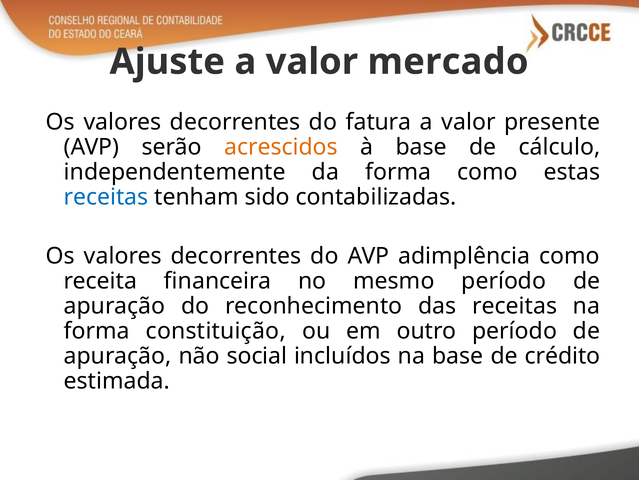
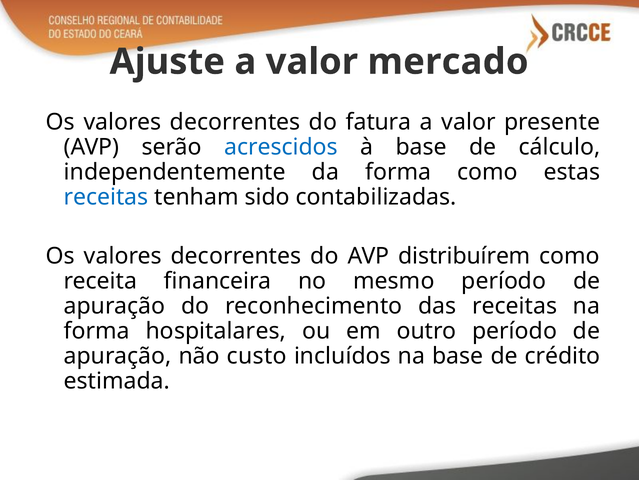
acrescidos colour: orange -> blue
adimplência: adimplência -> distribuírem
constituição: constituição -> hospitalares
social: social -> custo
